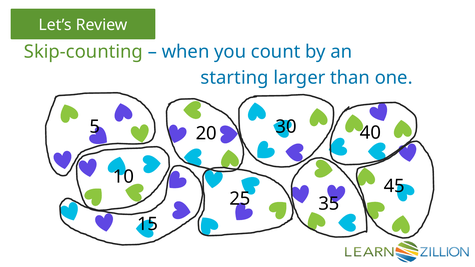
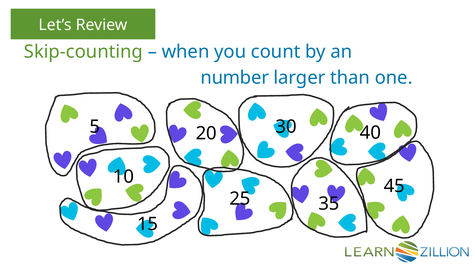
starting: starting -> number
